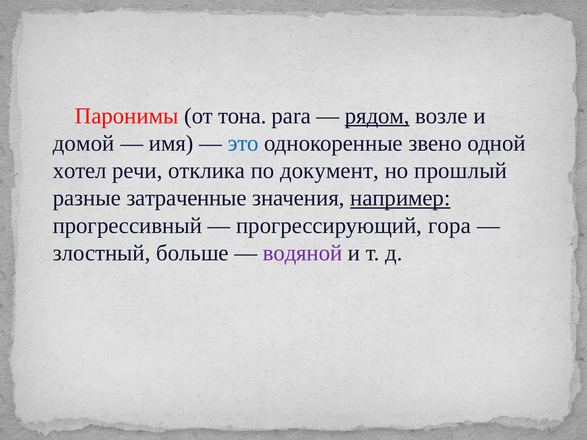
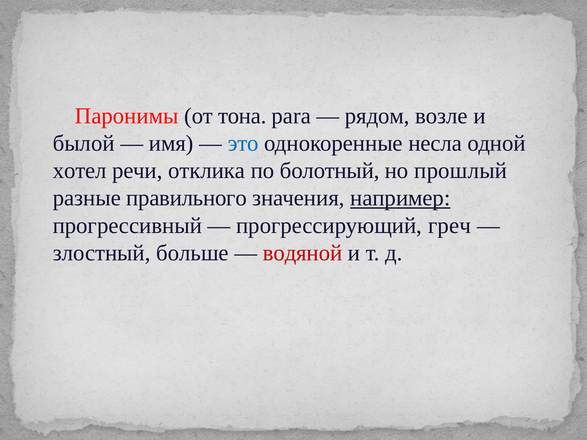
рядом underline: present -> none
домой: домой -> былой
звено: звено -> несла
документ: документ -> болотный
затраченные: затраченные -> правильного
гора: гора -> греч
водяной colour: purple -> red
